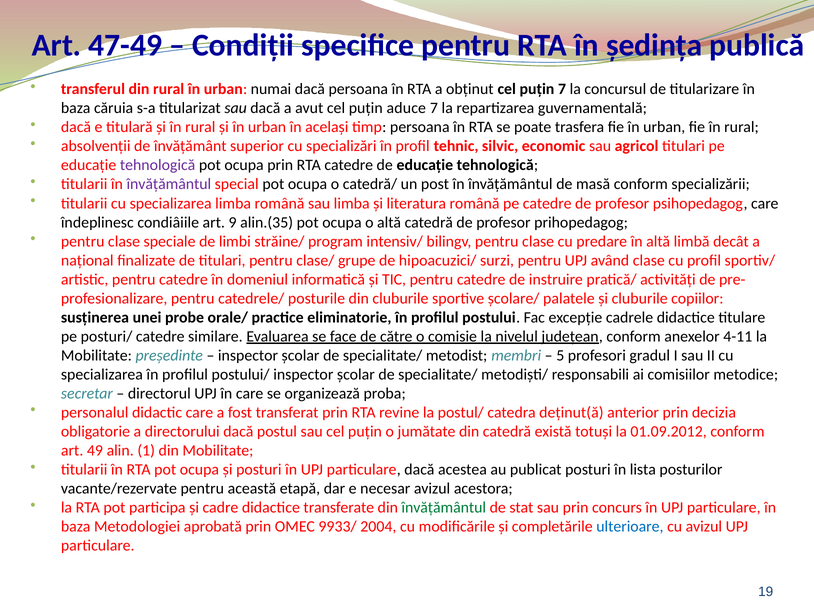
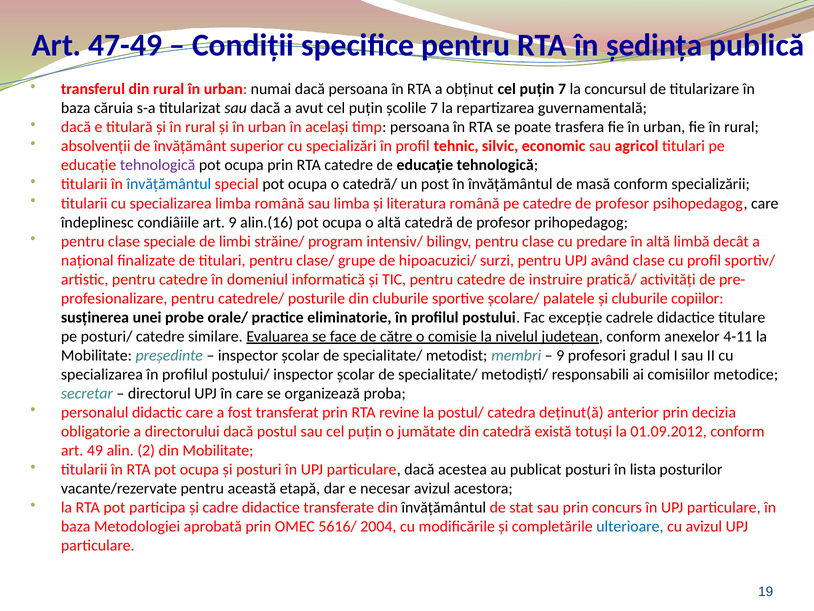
aduce: aduce -> şcolile
învăţământul at (169, 184) colour: purple -> blue
alin.(35: alin.(35 -> alin.(16
5 at (560, 355): 5 -> 9
1: 1 -> 2
învăţământul at (444, 507) colour: green -> black
9933/: 9933/ -> 5616/
